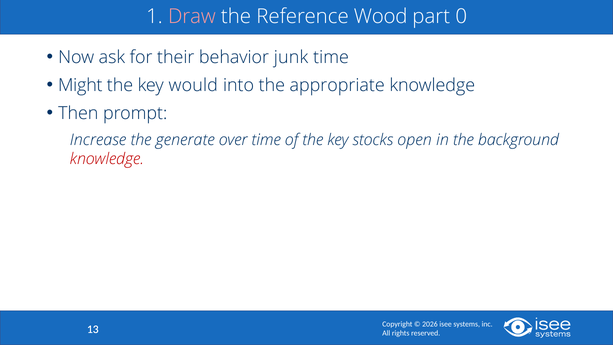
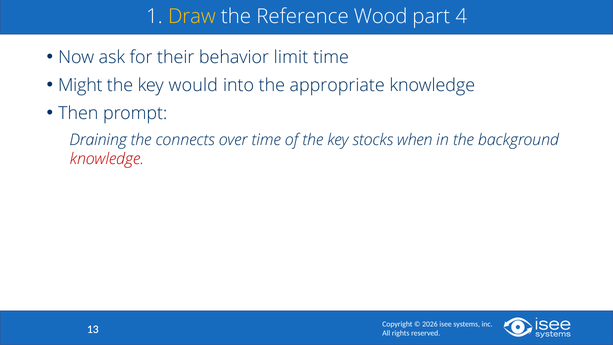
Draw colour: pink -> yellow
0: 0 -> 4
junk: junk -> limit
Increase: Increase -> Draining
generate: generate -> connects
open: open -> when
